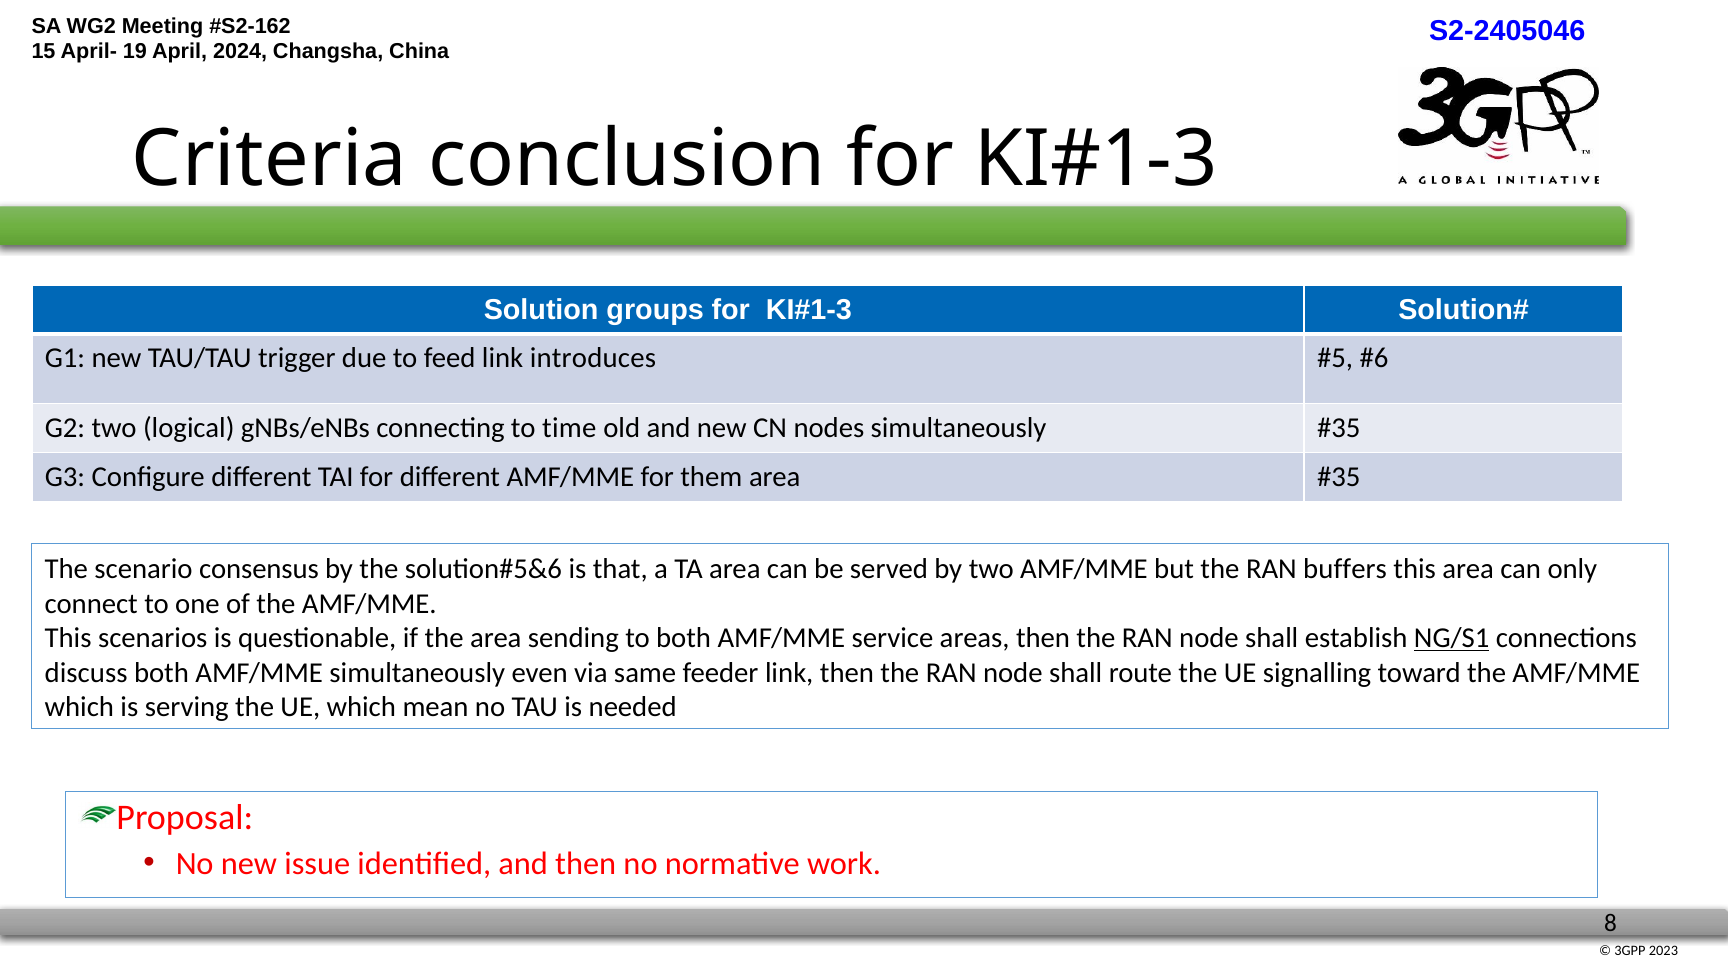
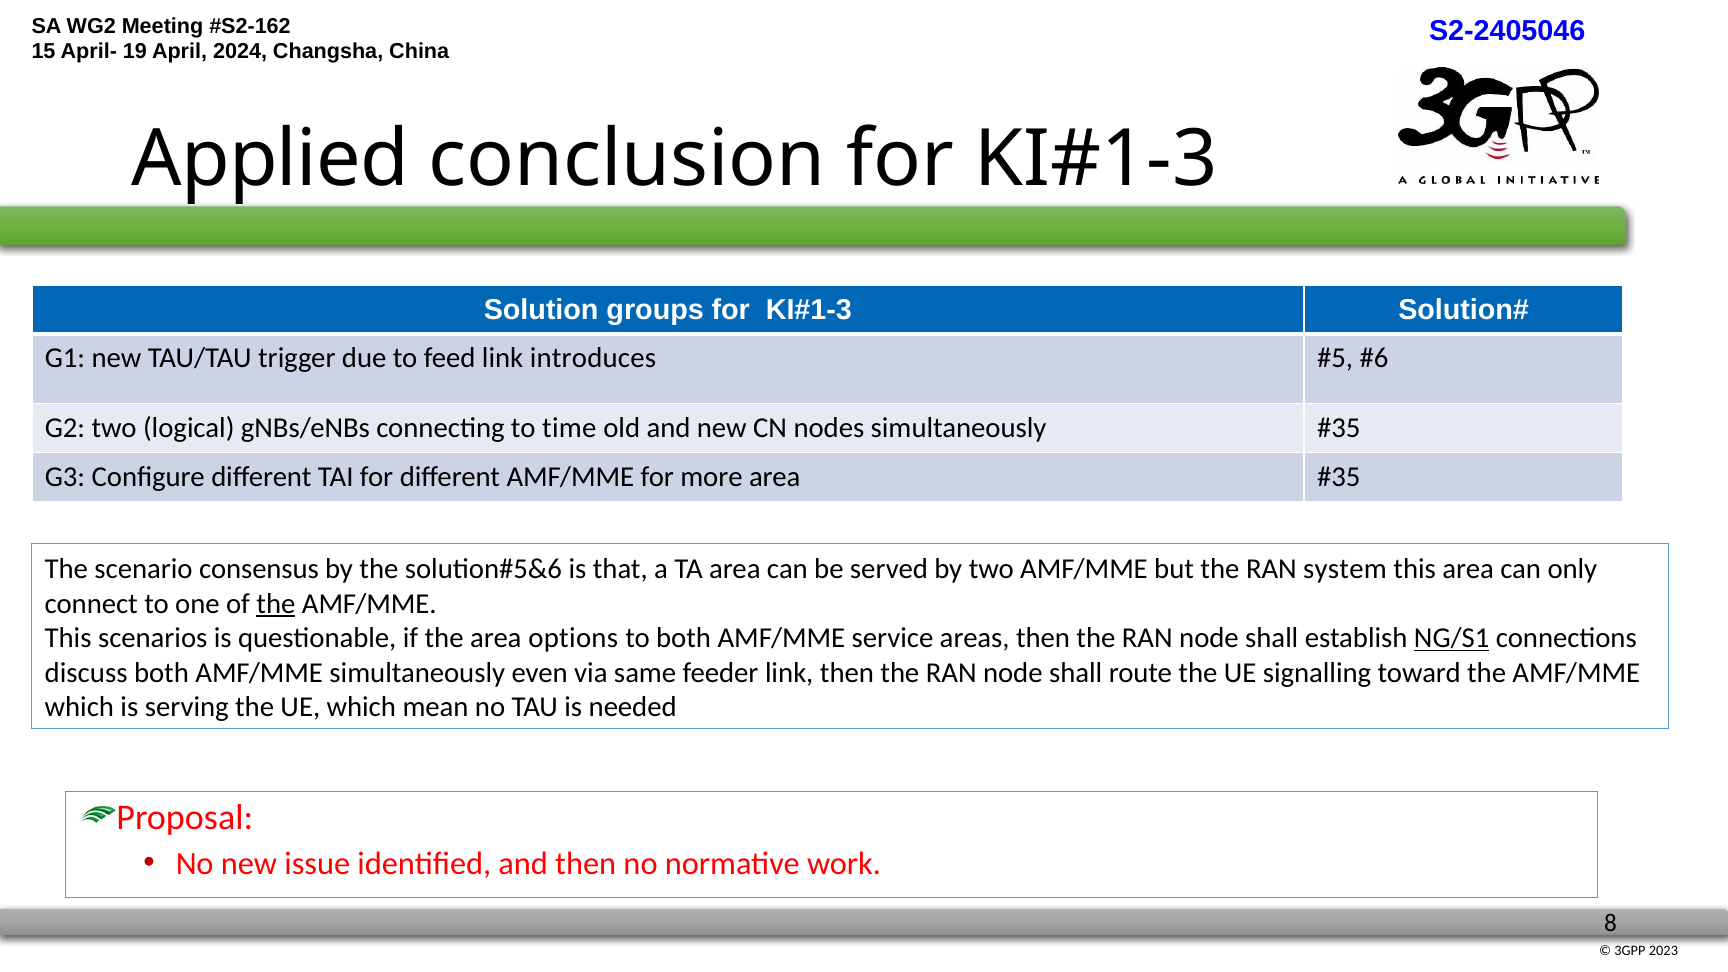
Criteria: Criteria -> Applied
them: them -> more
buffers: buffers -> system
the at (276, 604) underline: none -> present
sending: sending -> options
